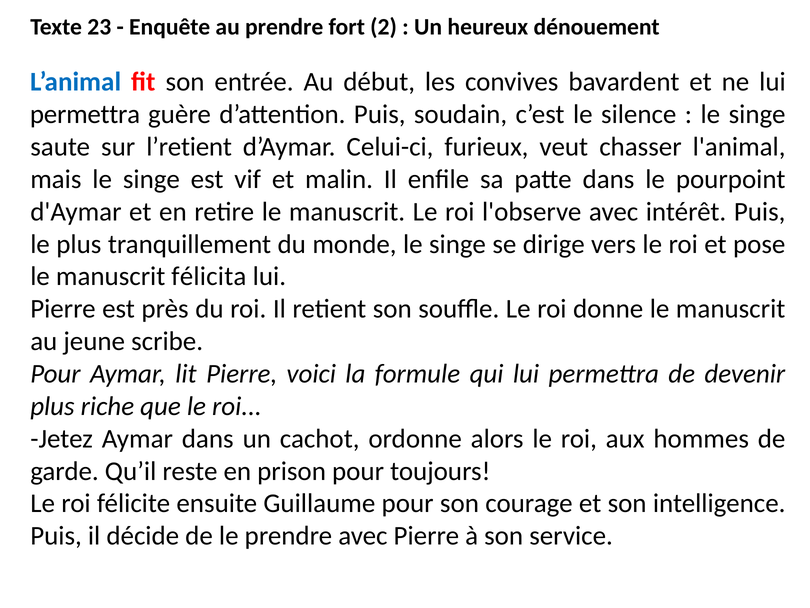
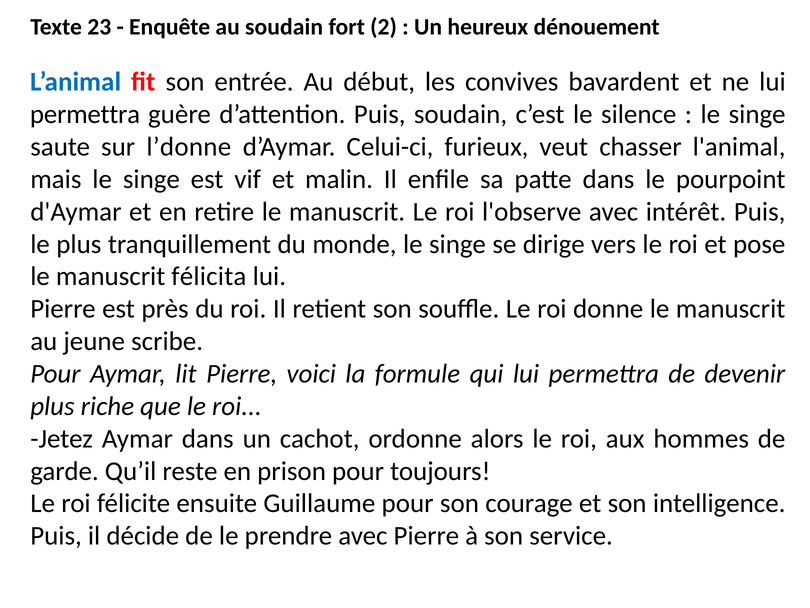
au prendre: prendre -> soudain
l’retient: l’retient -> l’donne
